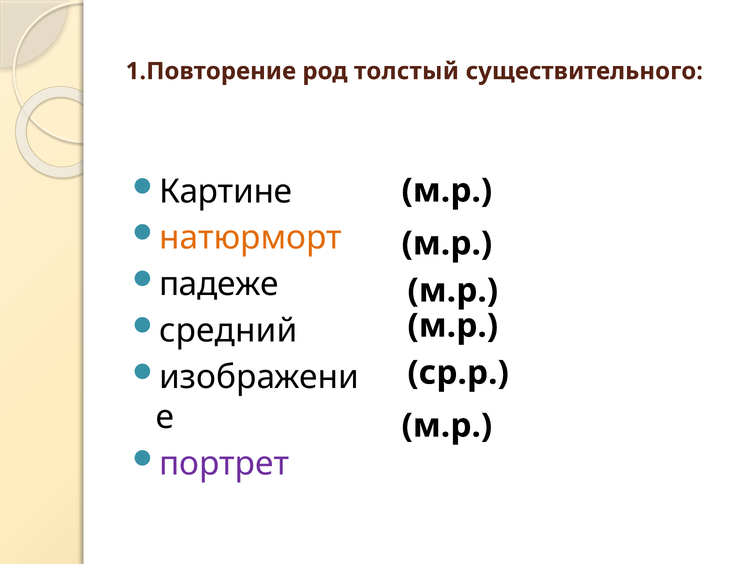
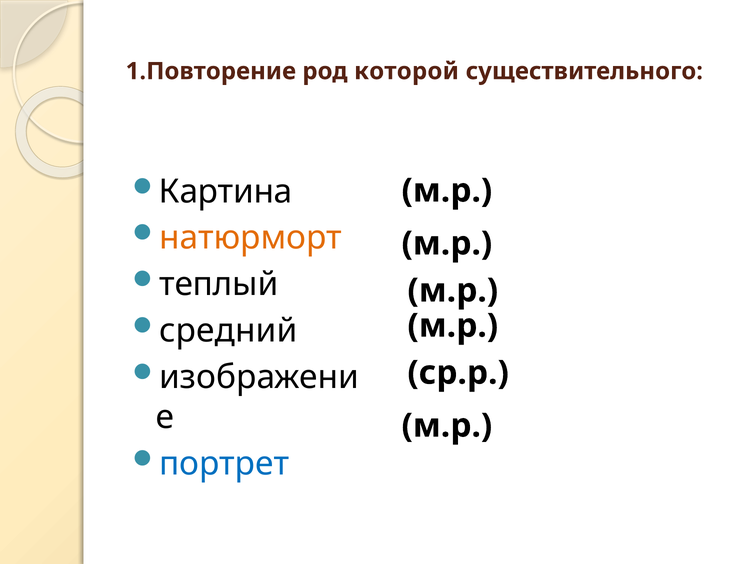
толстый: толстый -> которой
Картине: Картине -> Картина
падеже: падеже -> теплый
портрет colour: purple -> blue
